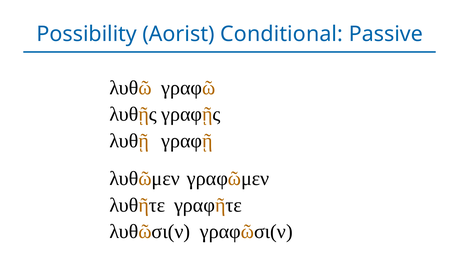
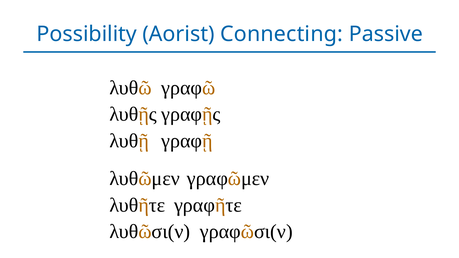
Conditional: Conditional -> Connecting
